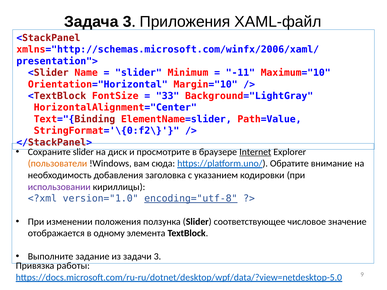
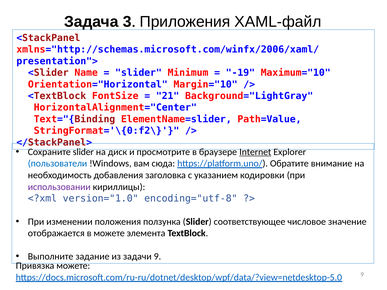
-11: -11 -> -19
33: 33 -> 21
пользователи colour: orange -> blue
encoding="utf-8 underline: present -> none
в одному: одному -> можете
задачи 3: 3 -> 9
Привязка работы: работы -> можете
